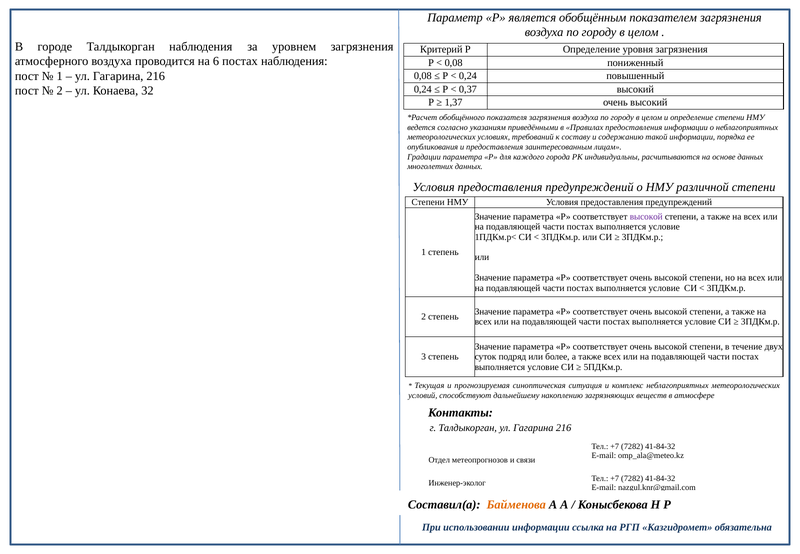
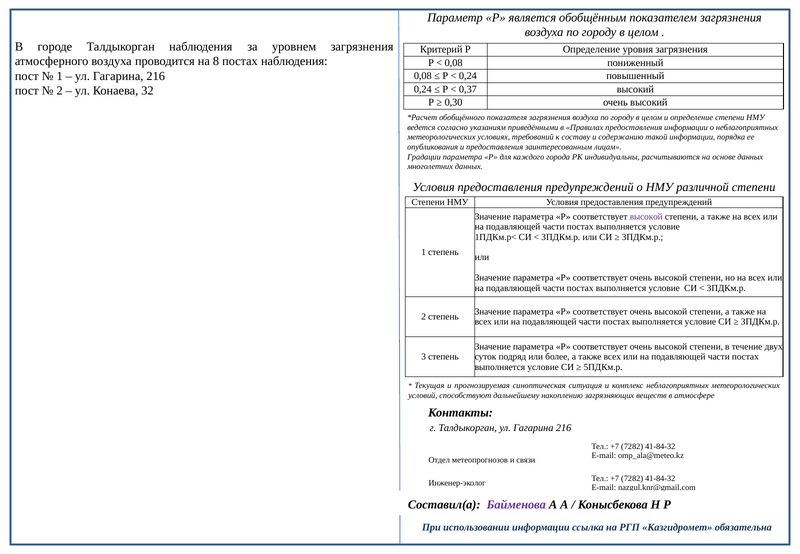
6: 6 -> 8
1,37: 1,37 -> 0,30
Байменова colour: orange -> purple
